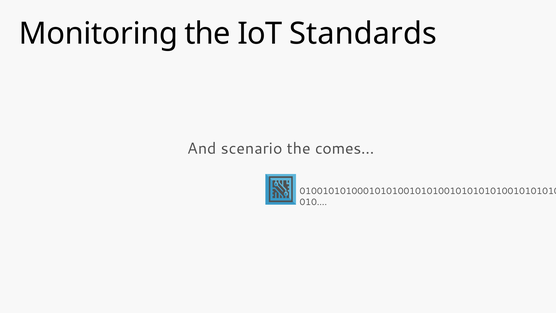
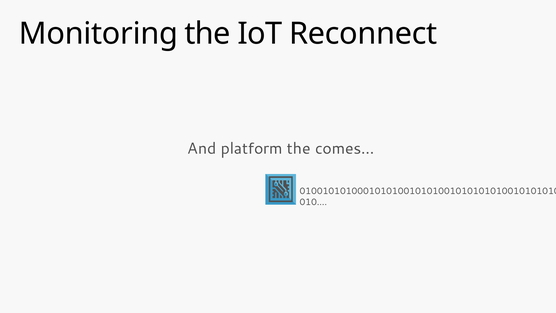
Standards: Standards -> Reconnect
scenario: scenario -> platform
